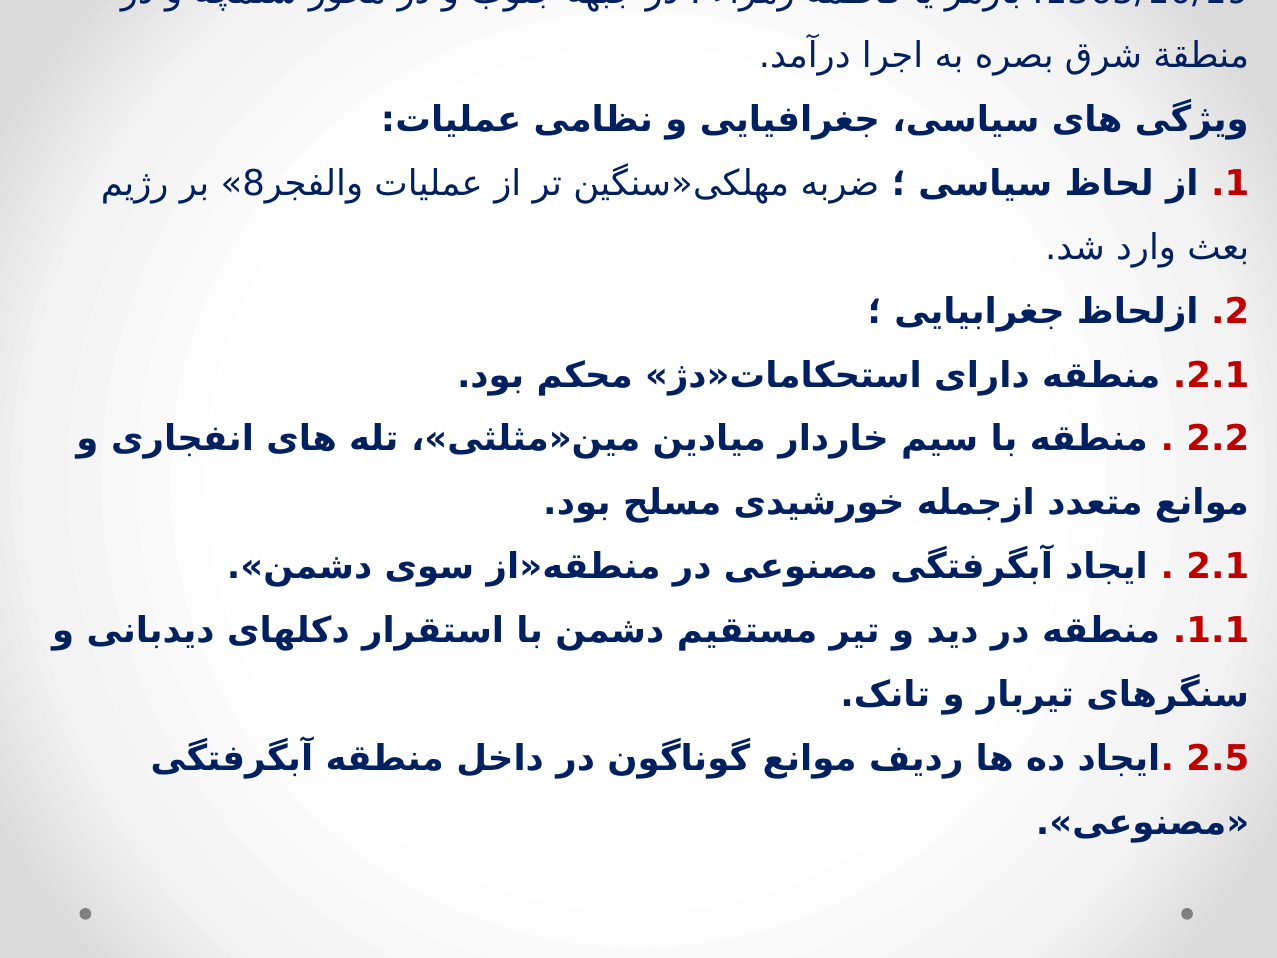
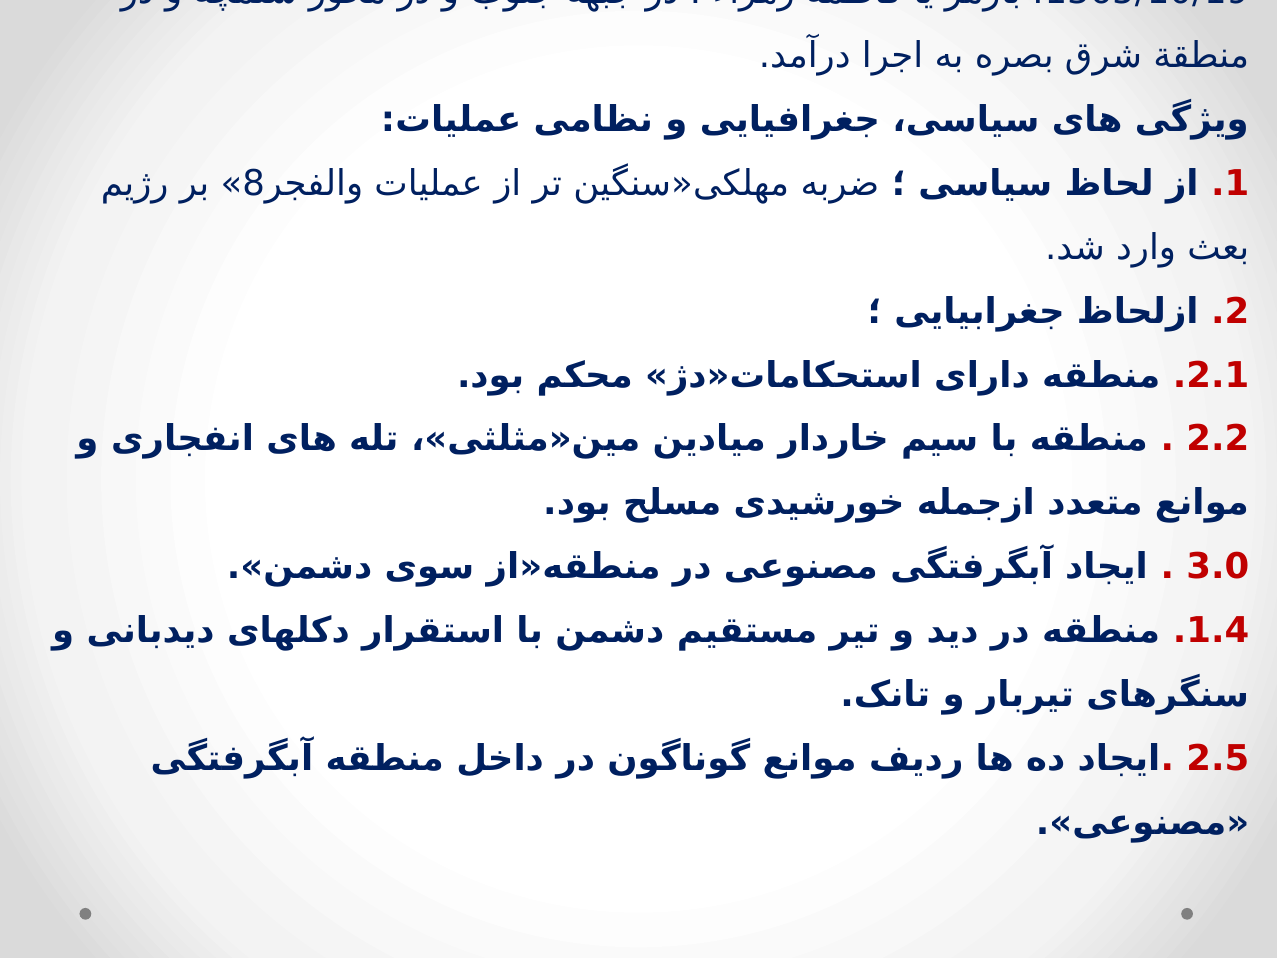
2.1 at (1218, 567): 2.1 -> 3.0
1.1: 1.1 -> 1.4
